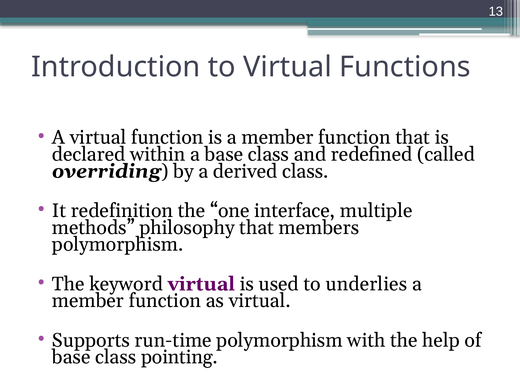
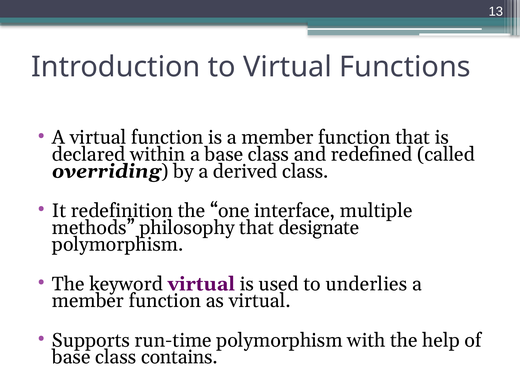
members: members -> designate
pointing: pointing -> contains
